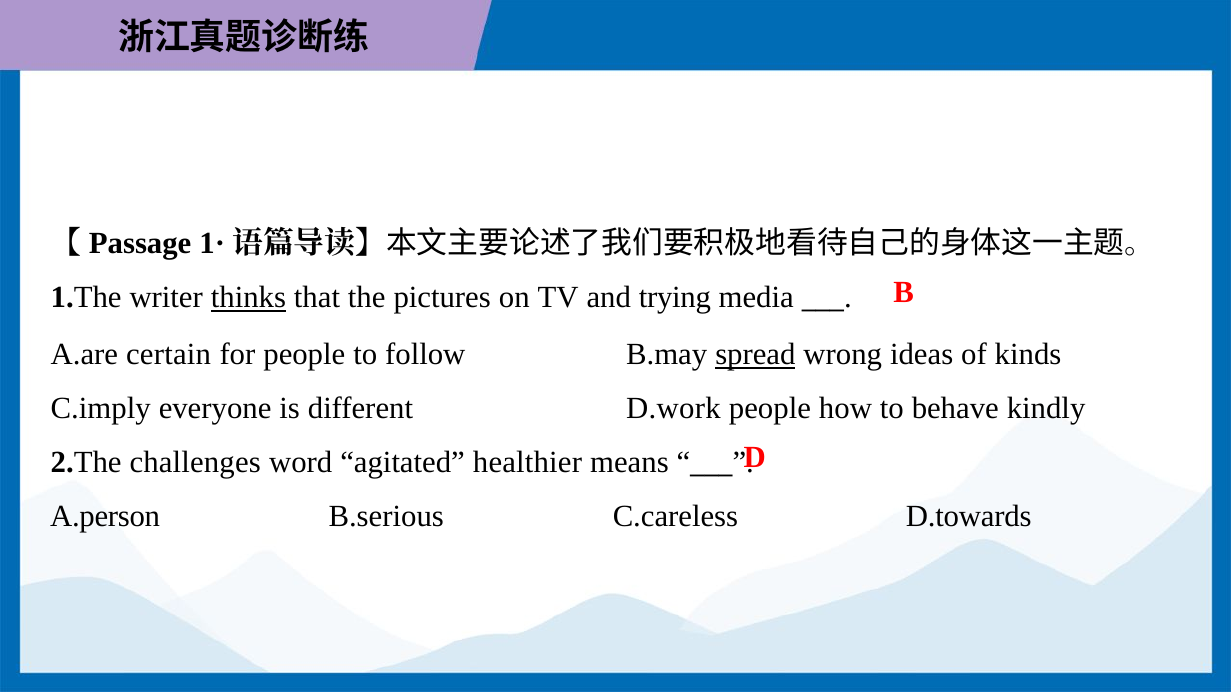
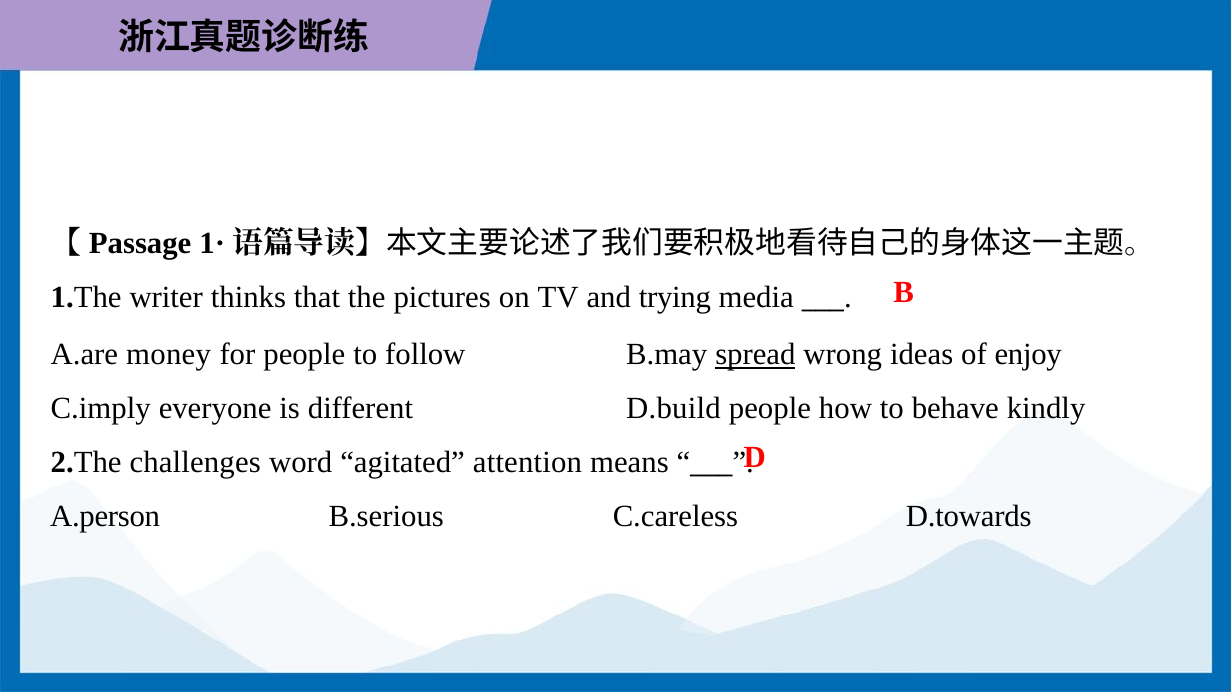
thinks underline: present -> none
certain: certain -> money
kinds: kinds -> enjoy
D.work: D.work -> D.build
healthier: healthier -> attention
